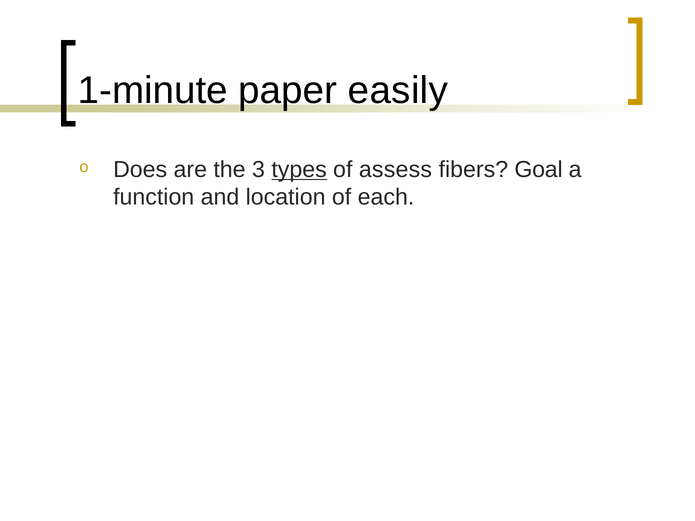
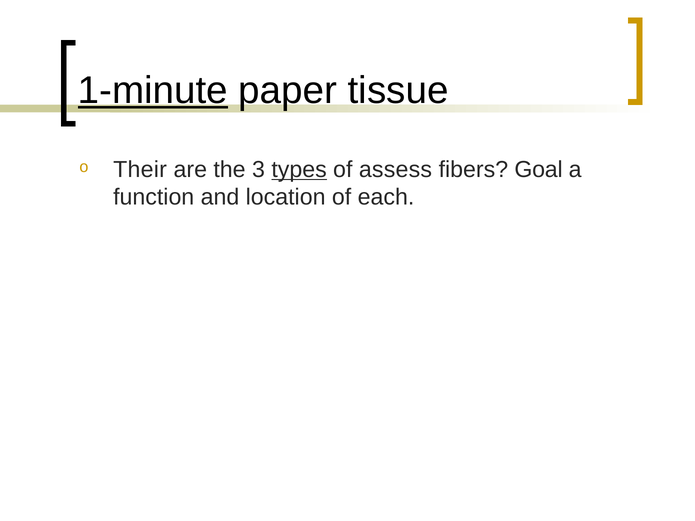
1-minute underline: none -> present
easily: easily -> tissue
Does: Does -> Their
